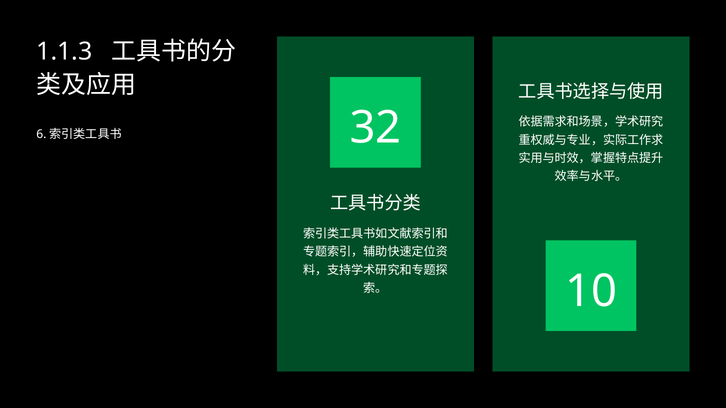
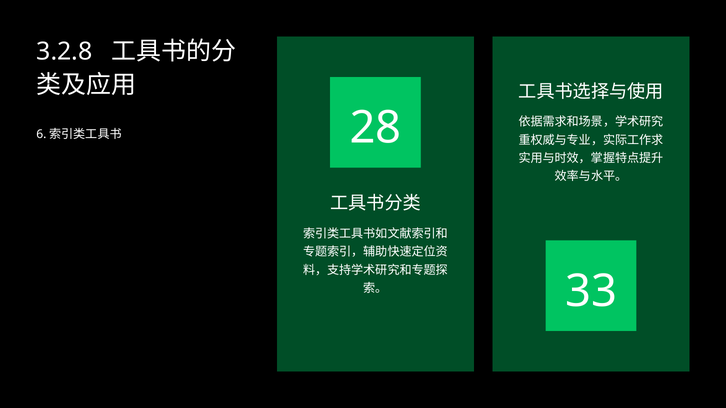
1.1.3: 1.1.3 -> 3.2.8
32: 32 -> 28
10: 10 -> 33
